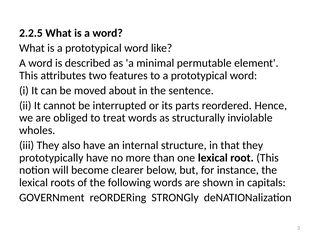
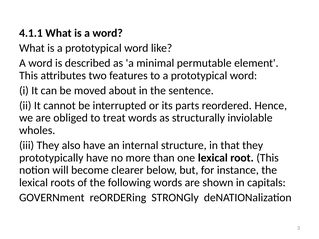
2.2.5: 2.2.5 -> 4.1.1
